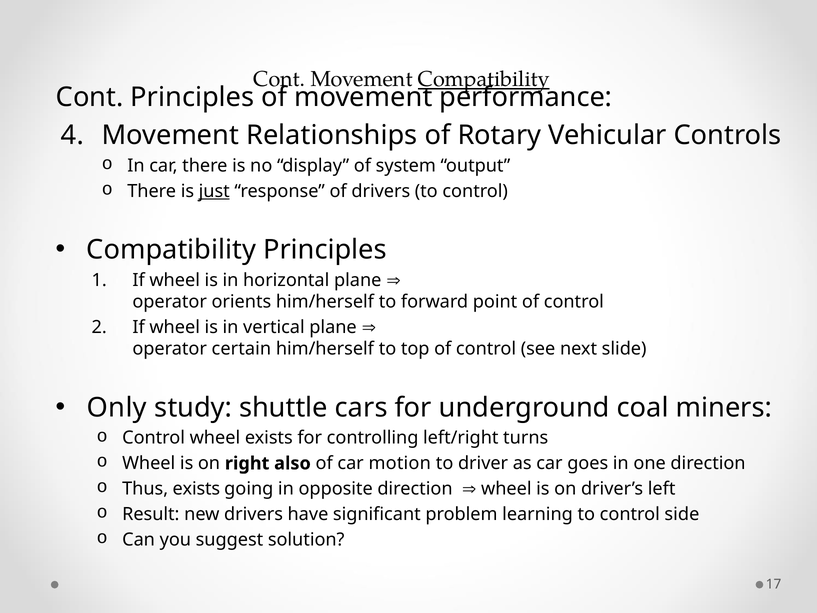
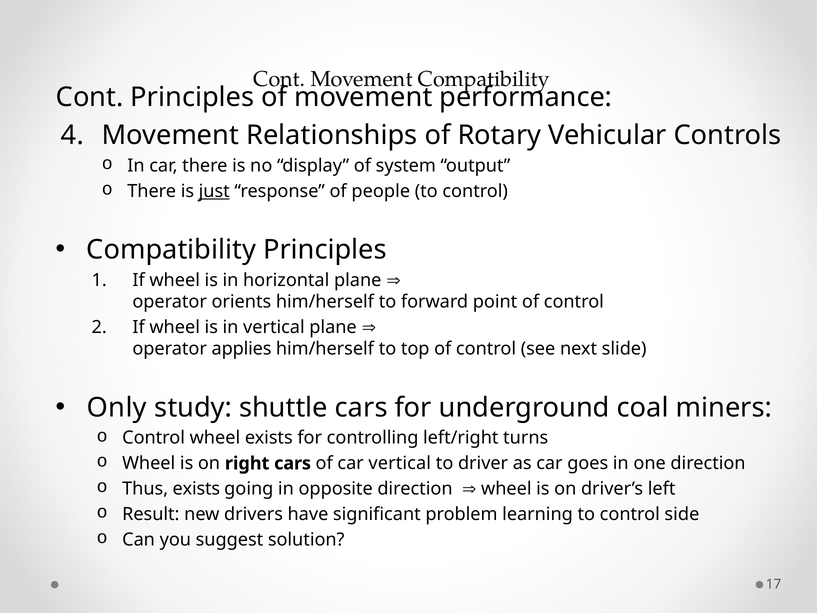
Compatibility at (484, 79) underline: present -> none
of drivers: drivers -> people
certain: certain -> applies
right also: also -> cars
car motion: motion -> vertical
